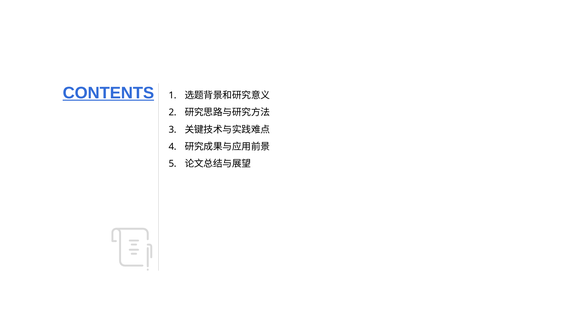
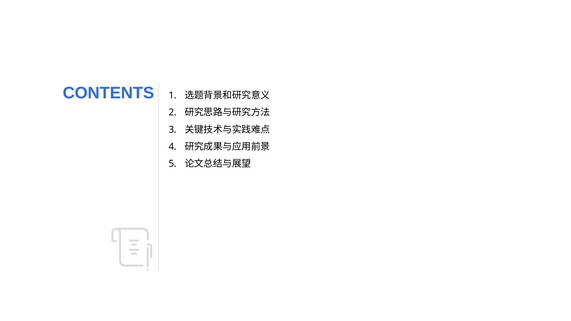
CONTENTS underline: present -> none
